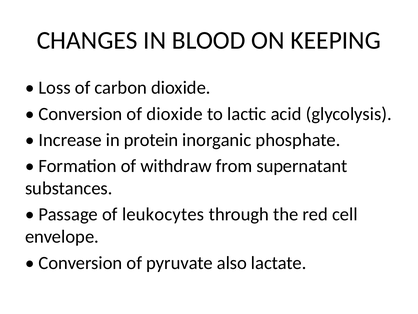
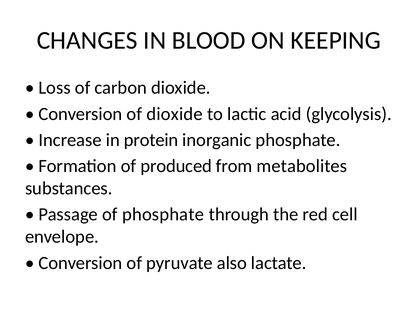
withdraw: withdraw -> produced
supernatant: supernatant -> metabolites
of leukocytes: leukocytes -> phosphate
